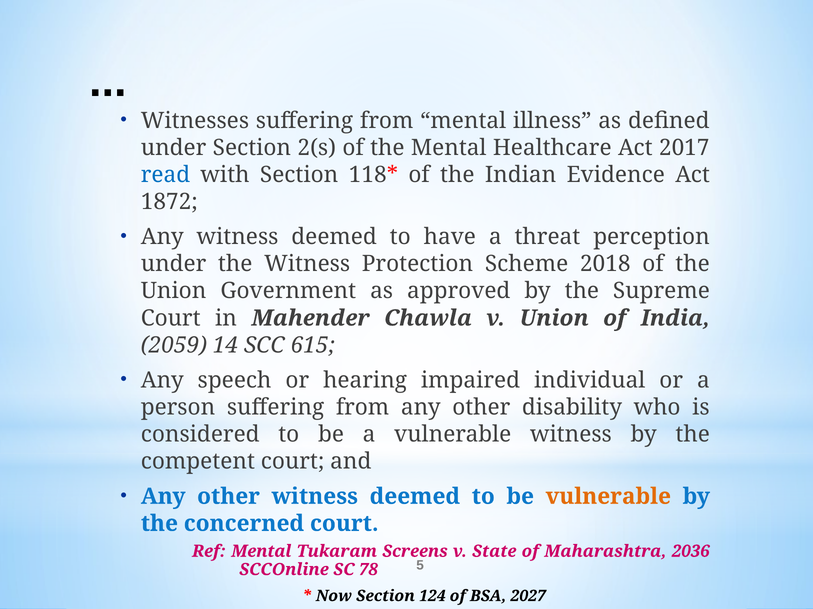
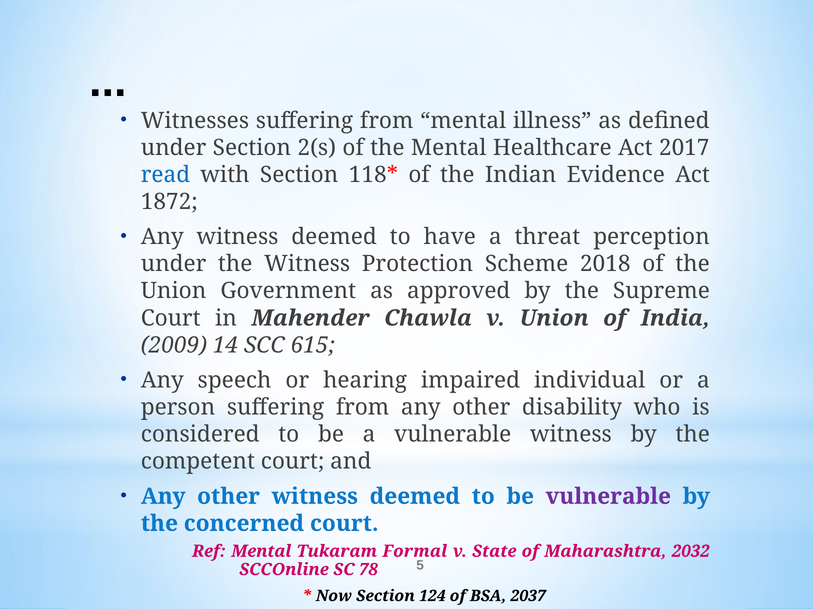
2059: 2059 -> 2009
vulnerable at (608, 497) colour: orange -> purple
Screens: Screens -> Formal
2036: 2036 -> 2032
2027: 2027 -> 2037
